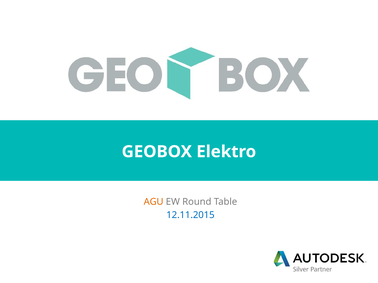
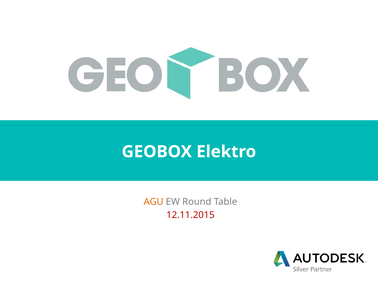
12.11.2015 colour: blue -> red
